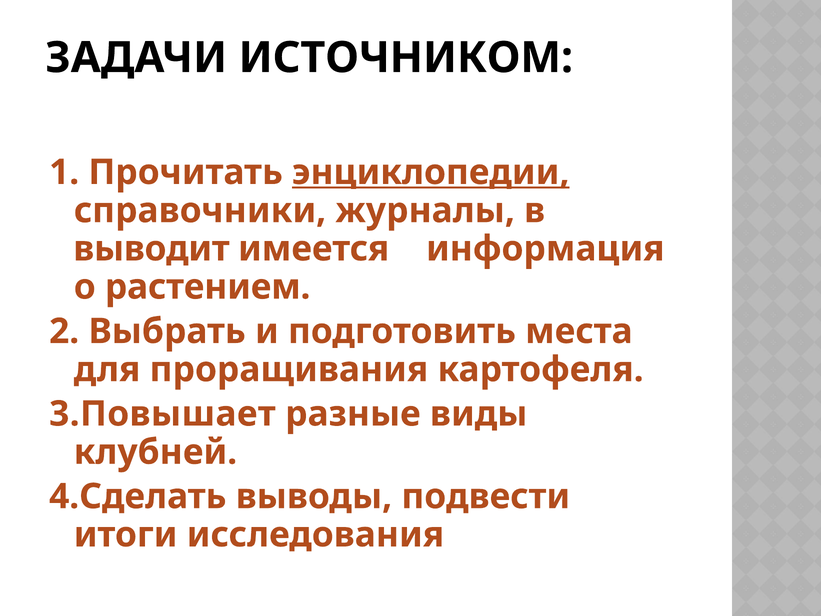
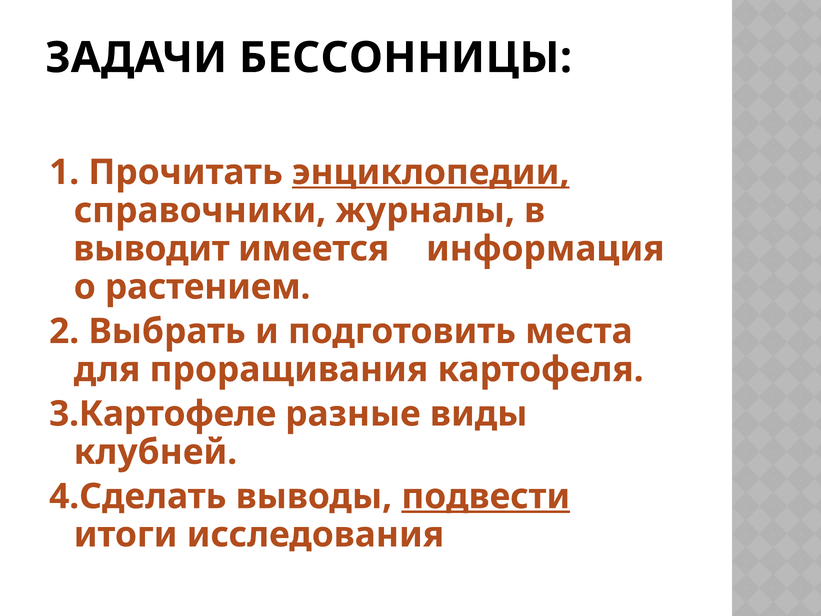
ИСТОЧНИКОМ: ИСТОЧНИКОМ -> БЕССОННИЦЫ
3.Повышает: 3.Повышает -> 3.Картофеле
подвести underline: none -> present
